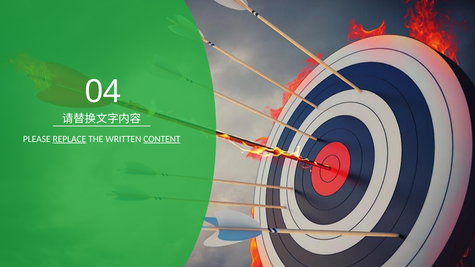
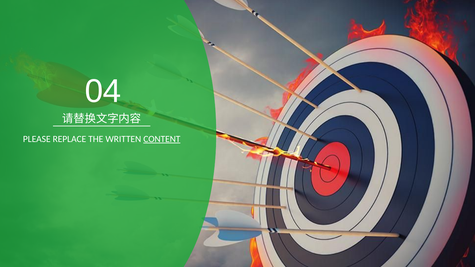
REPLACE underline: present -> none
